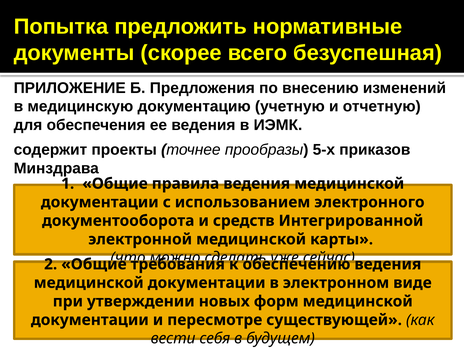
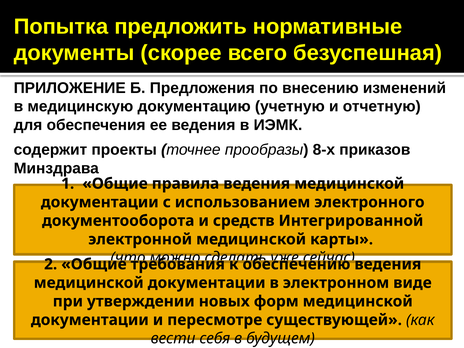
5-х: 5-х -> 8-х
